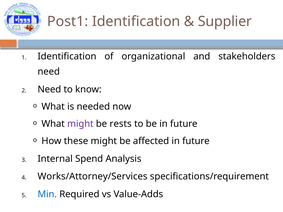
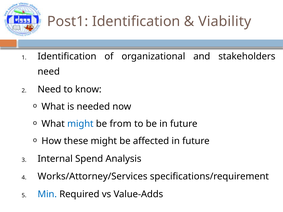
Supplier: Supplier -> Viability
might at (80, 124) colour: purple -> blue
rests: rests -> from
